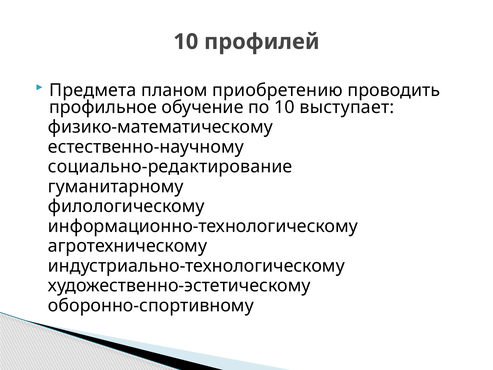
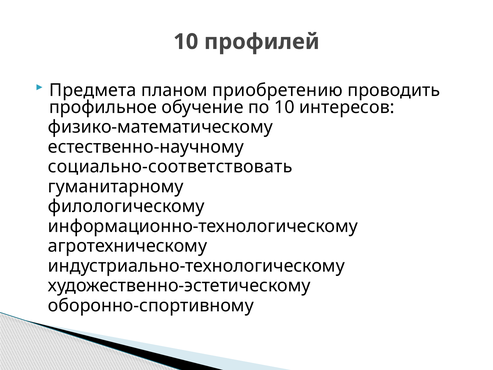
выступает: выступает -> интересов
социально-редактирование: социально-редактирование -> социально-соответствовать
